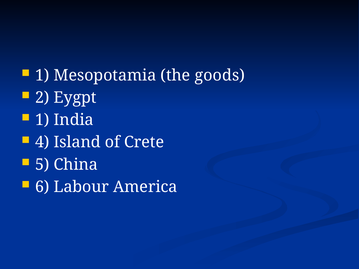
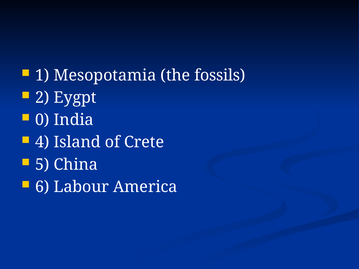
goods: goods -> fossils
1 at (42, 120): 1 -> 0
